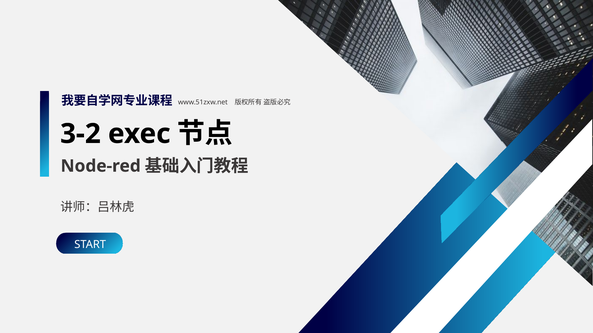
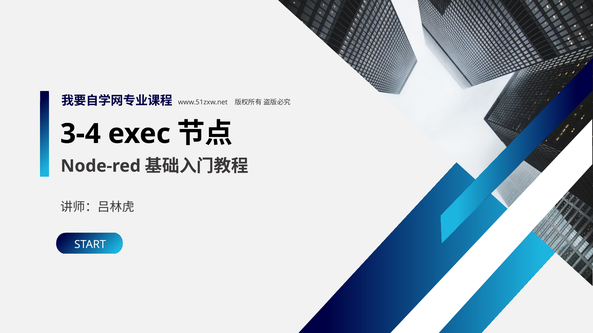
3-2: 3-2 -> 3-4
